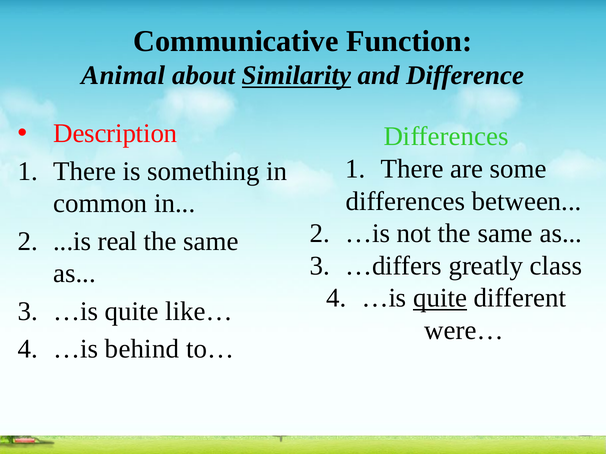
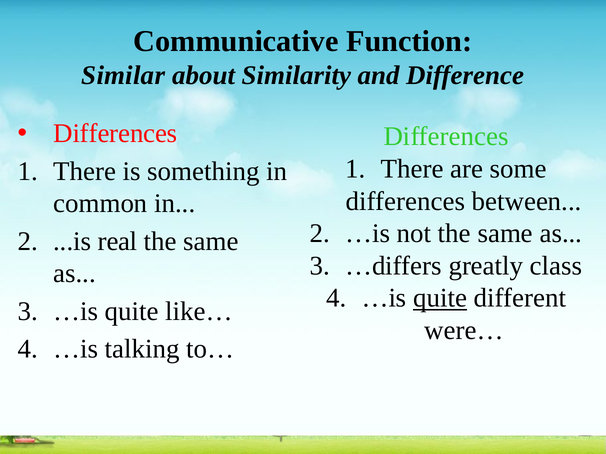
Animal: Animal -> Similar
Similarity underline: present -> none
Description at (115, 134): Description -> Differences
behind: behind -> talking
